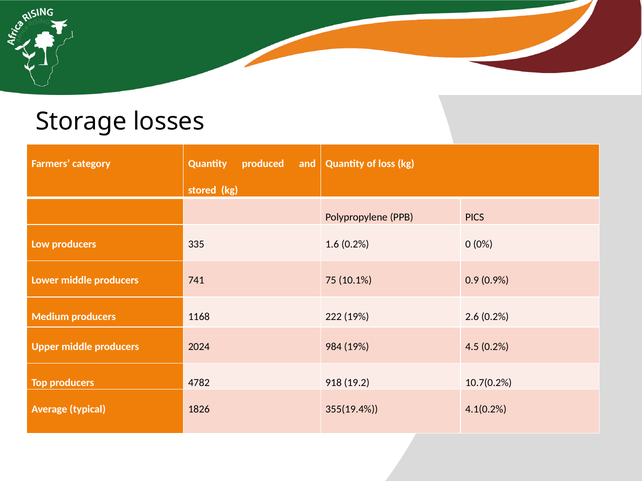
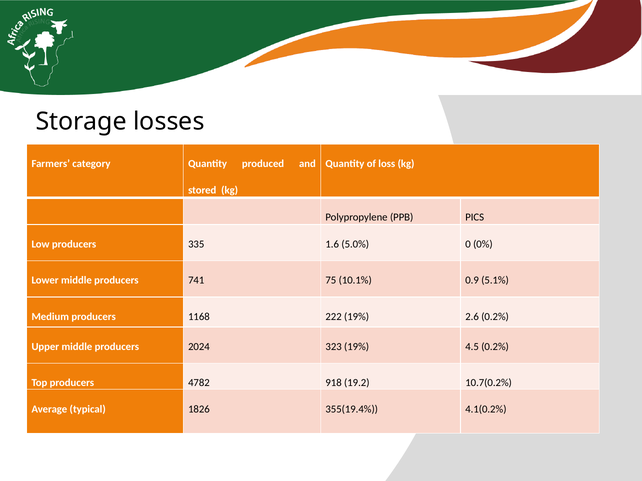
1.6 0.2%: 0.2% -> 5.0%
0.9%: 0.9% -> 5.1%
984: 984 -> 323
